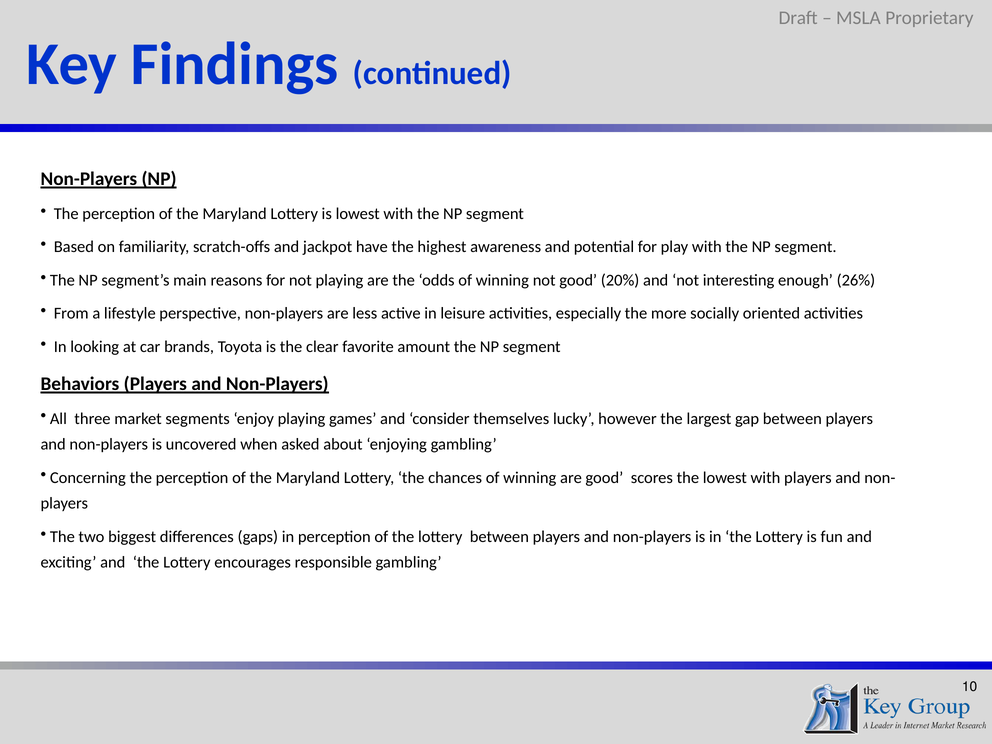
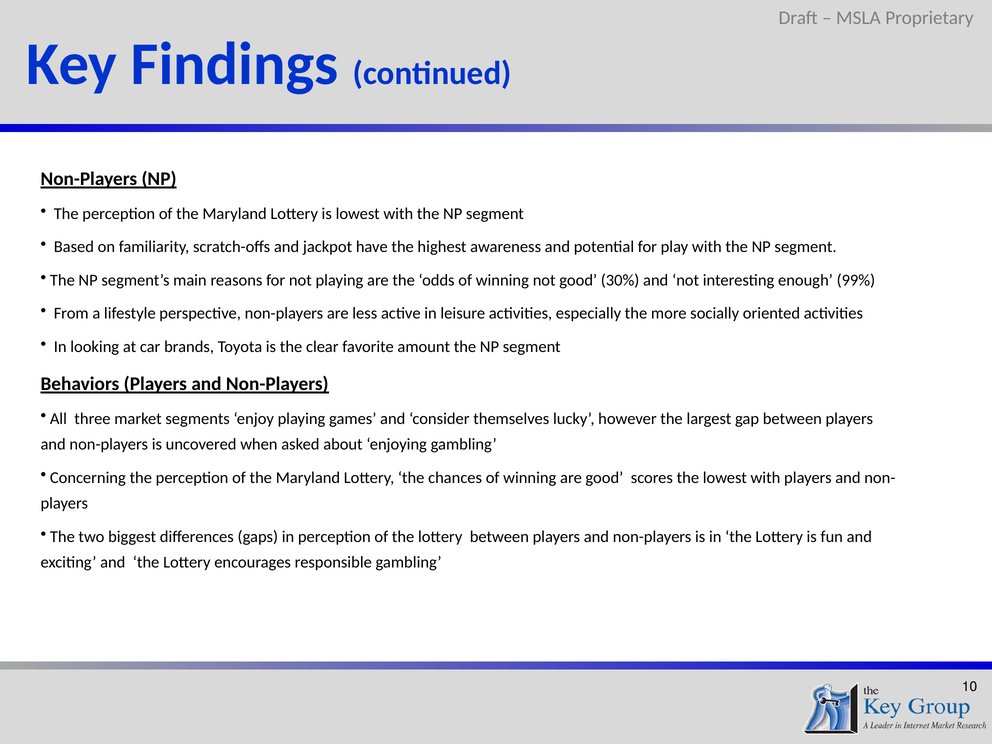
20%: 20% -> 30%
26%: 26% -> 99%
